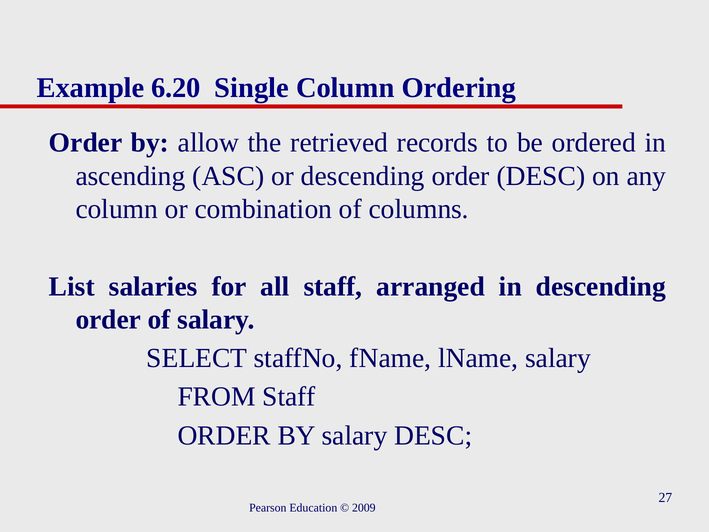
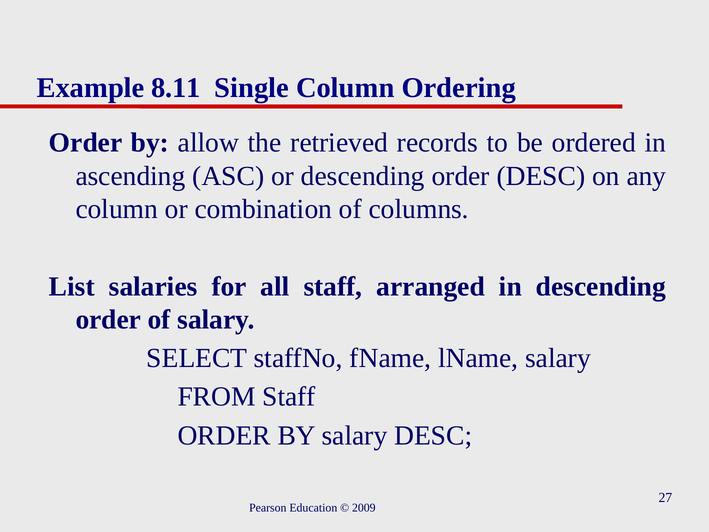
6.20: 6.20 -> 8.11
